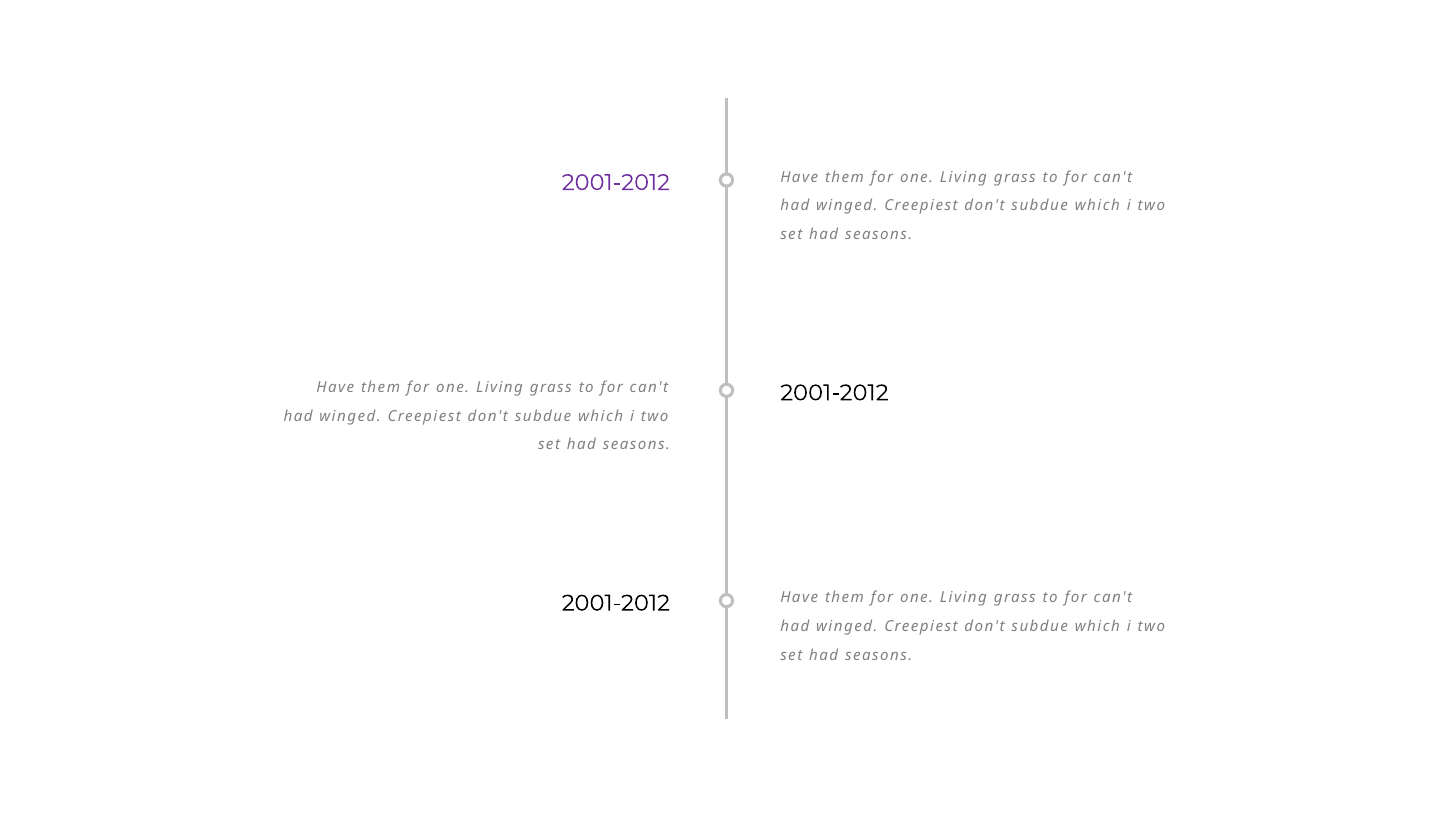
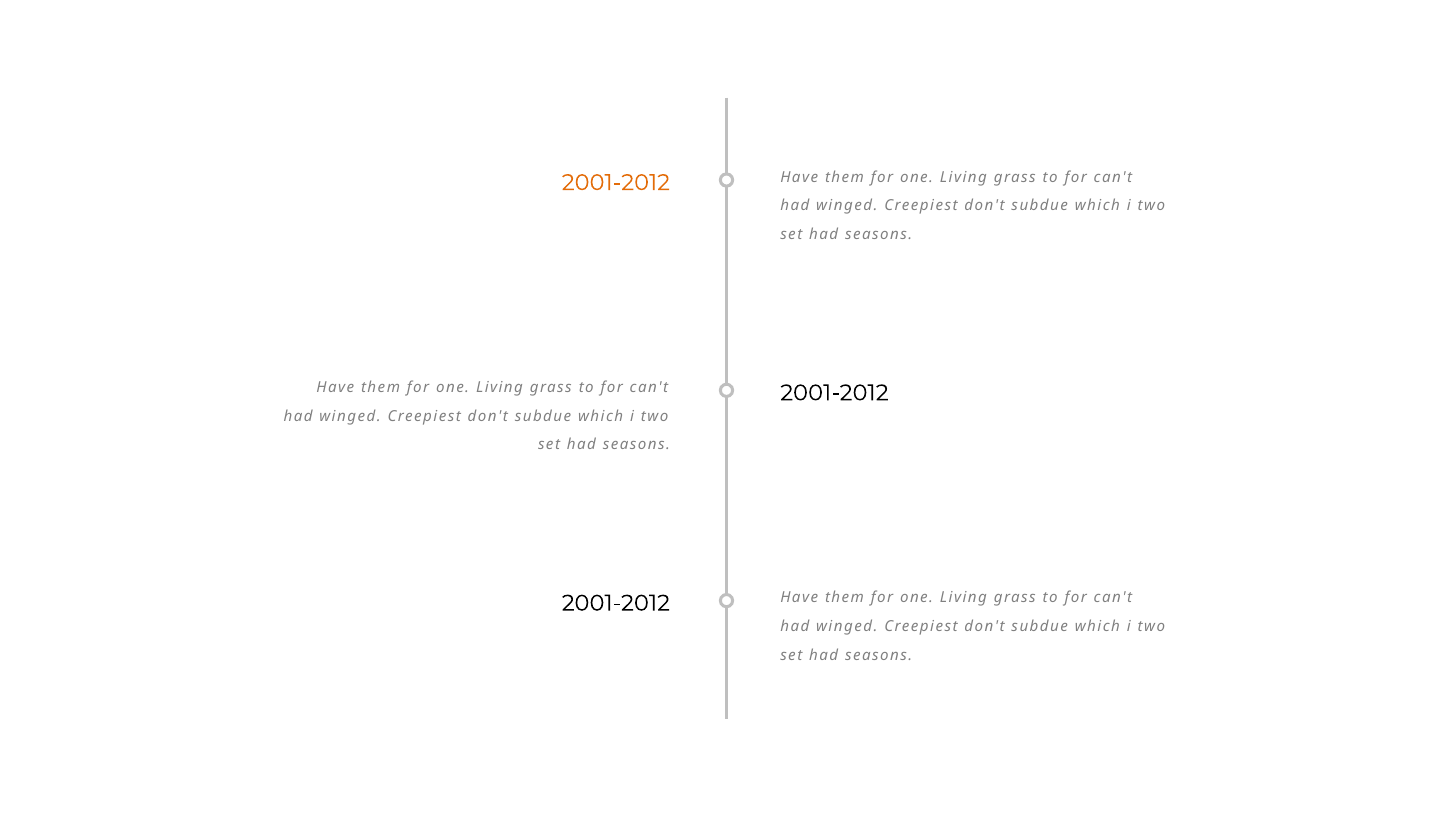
2001-2012 at (616, 183) colour: purple -> orange
